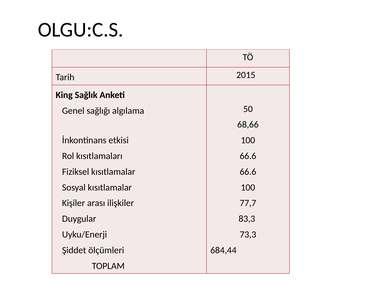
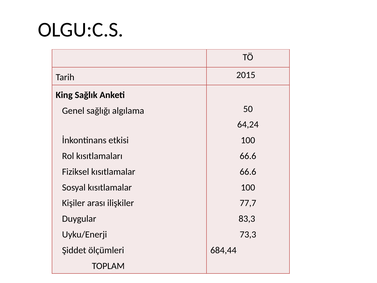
68,66: 68,66 -> 64,24
